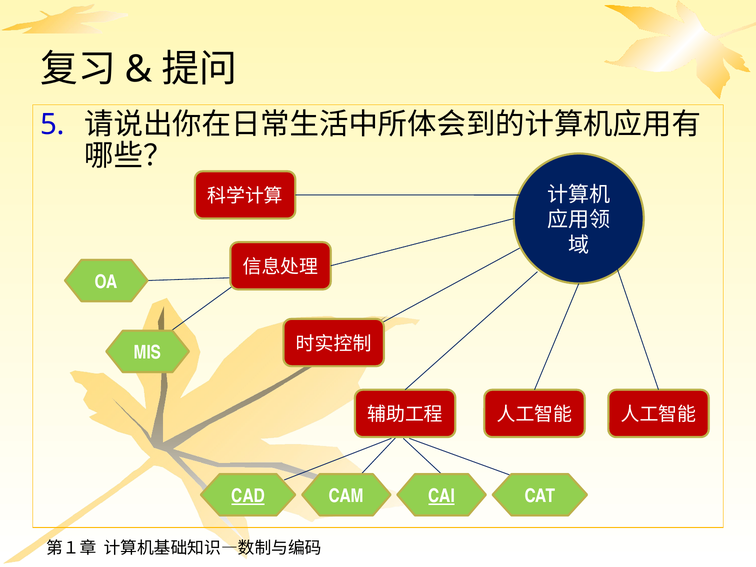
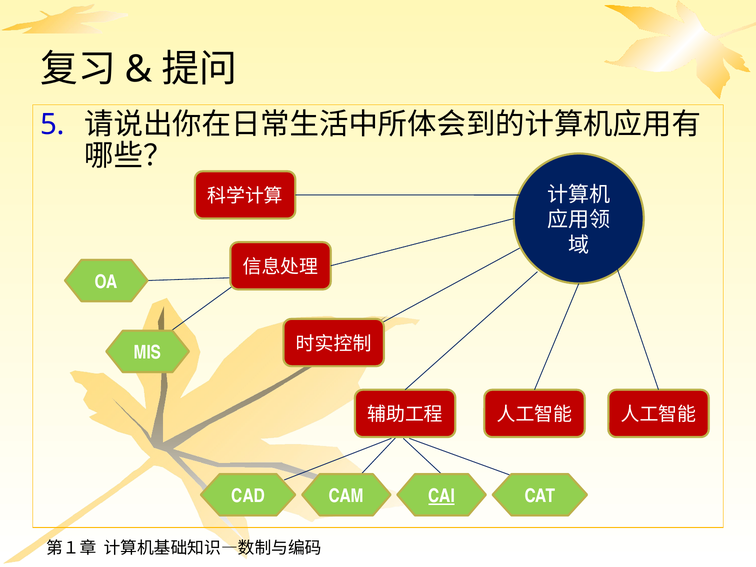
CAD underline: present -> none
